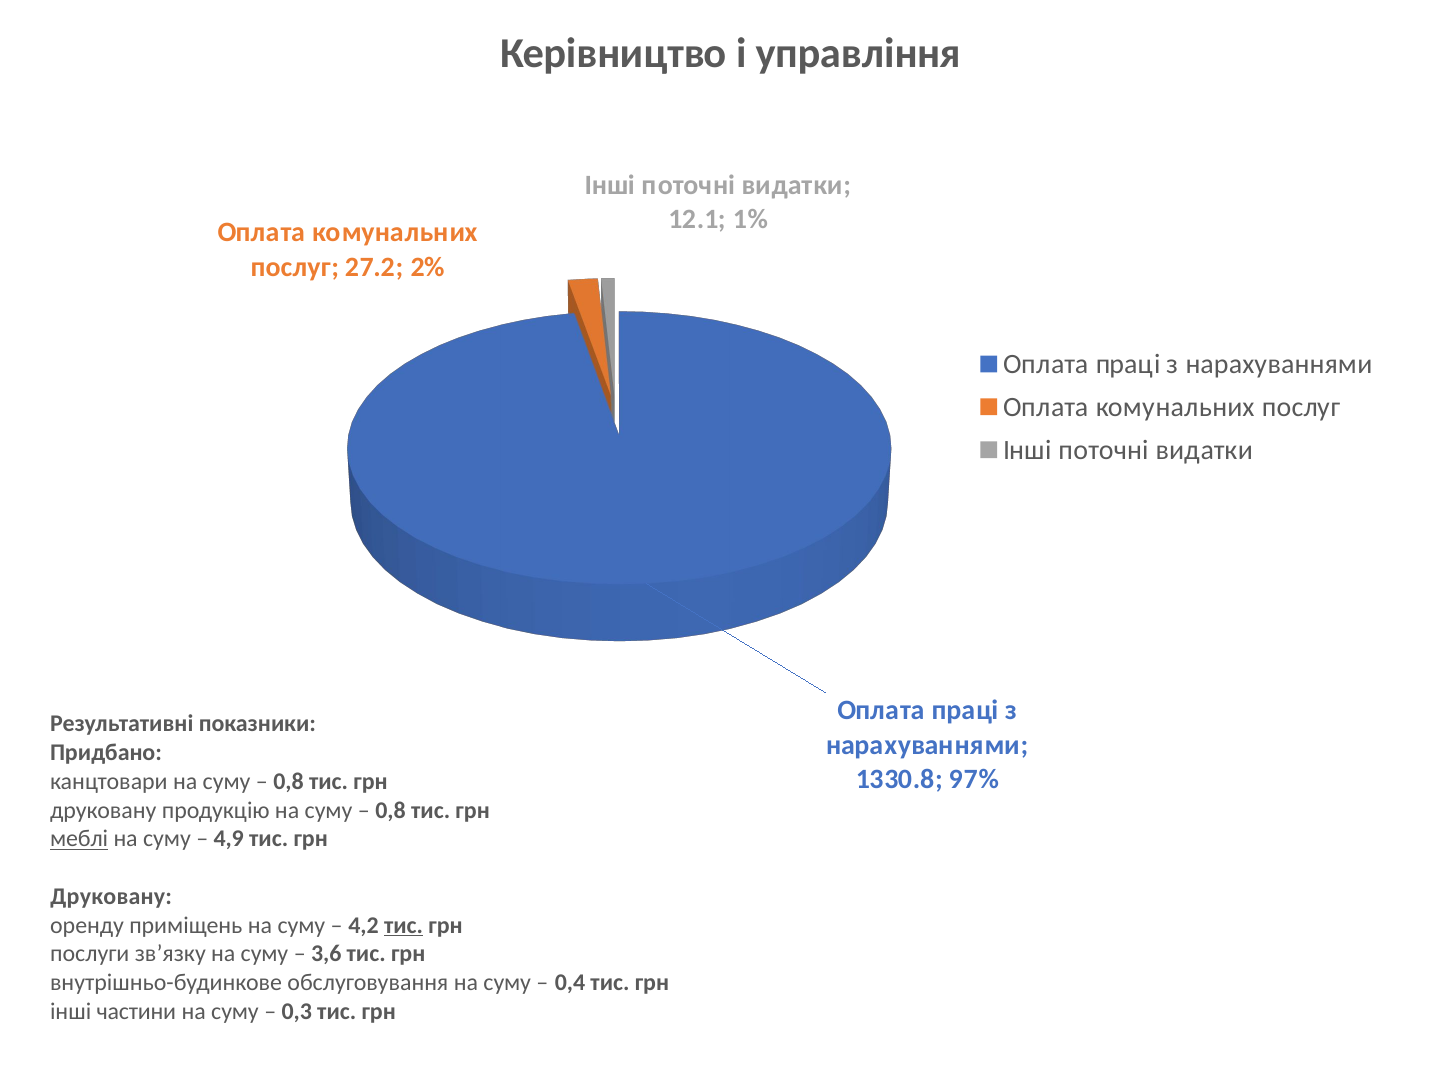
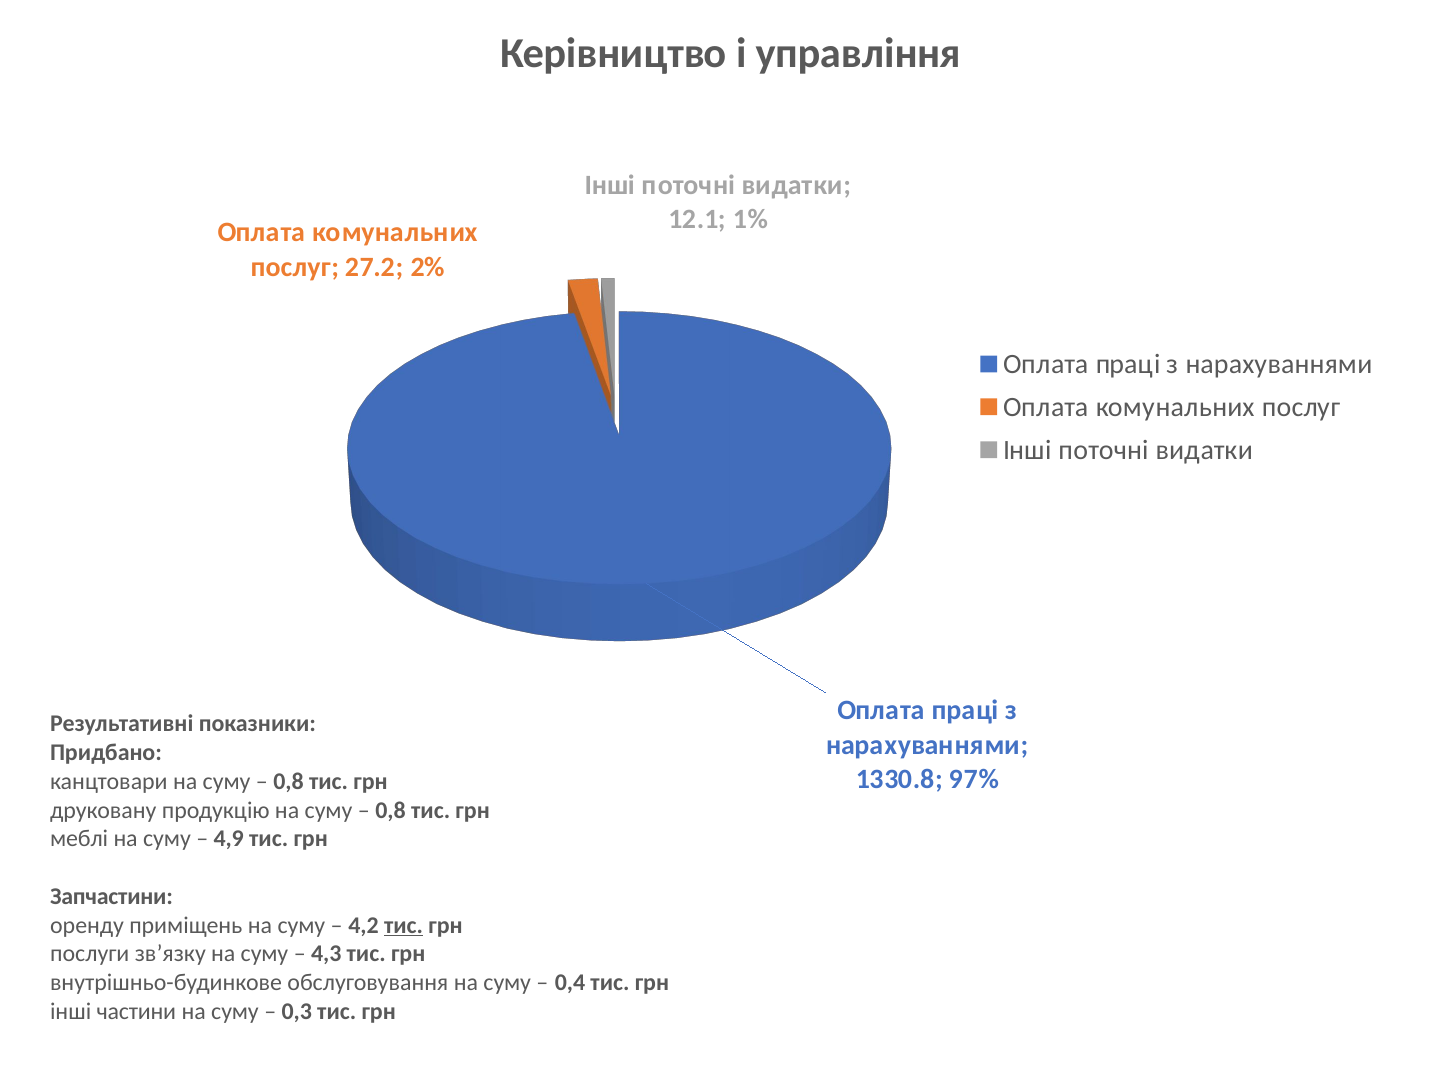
меблі underline: present -> none
Друковану at (111, 896): Друковану -> Запчастини
3,6: 3,6 -> 4,3
